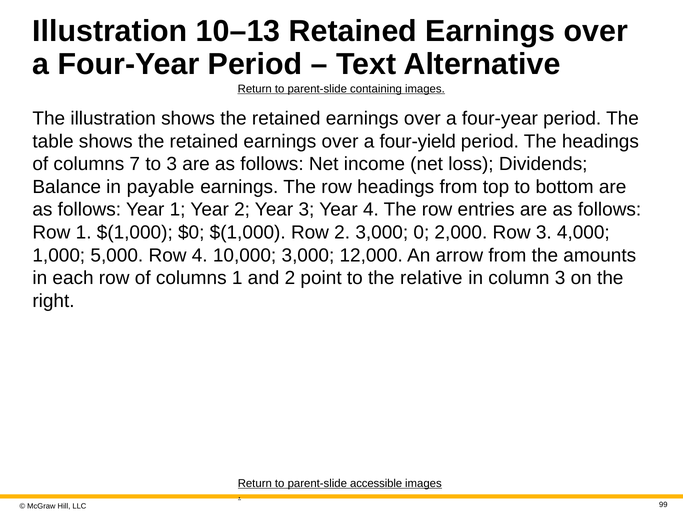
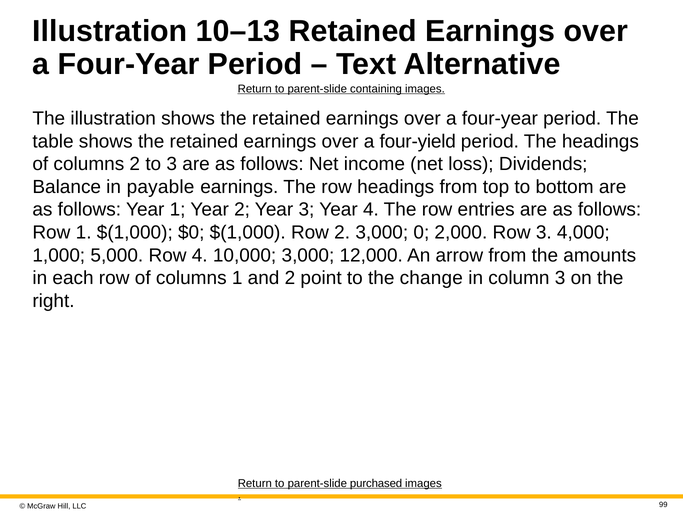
columns 7: 7 -> 2
relative: relative -> change
accessible: accessible -> purchased
